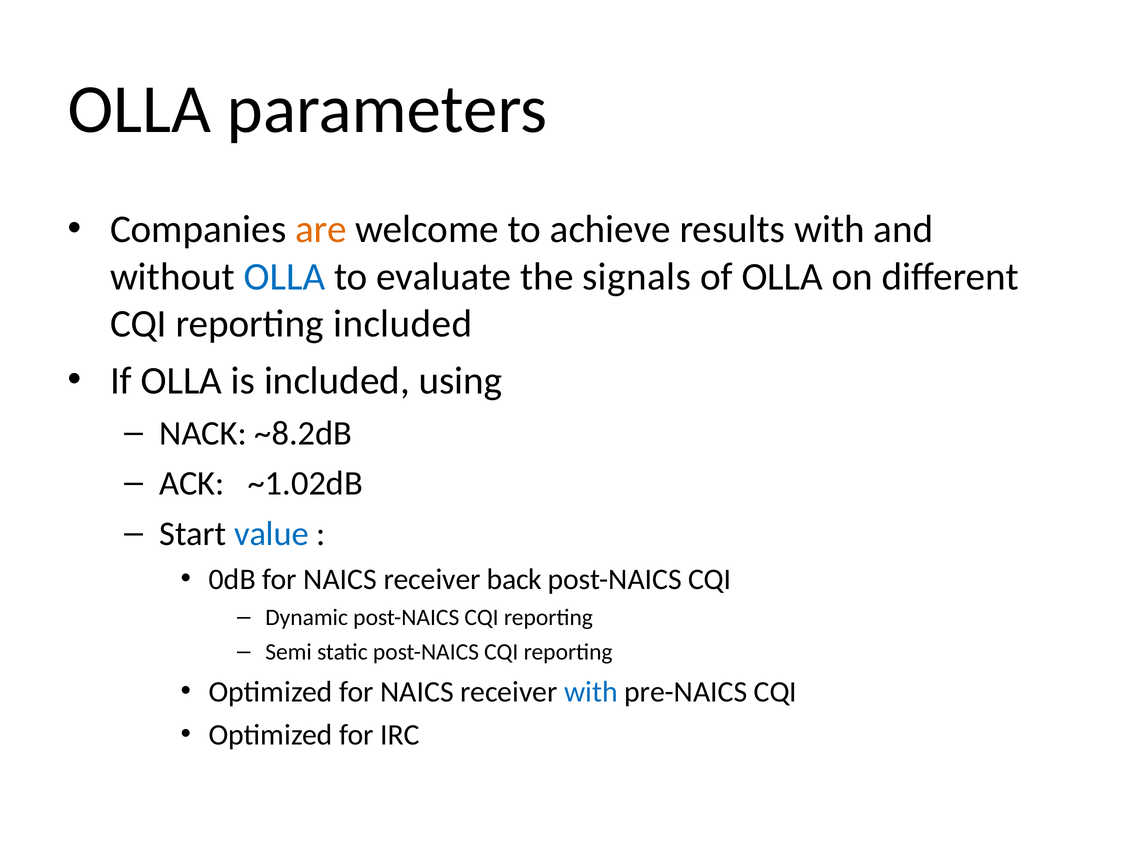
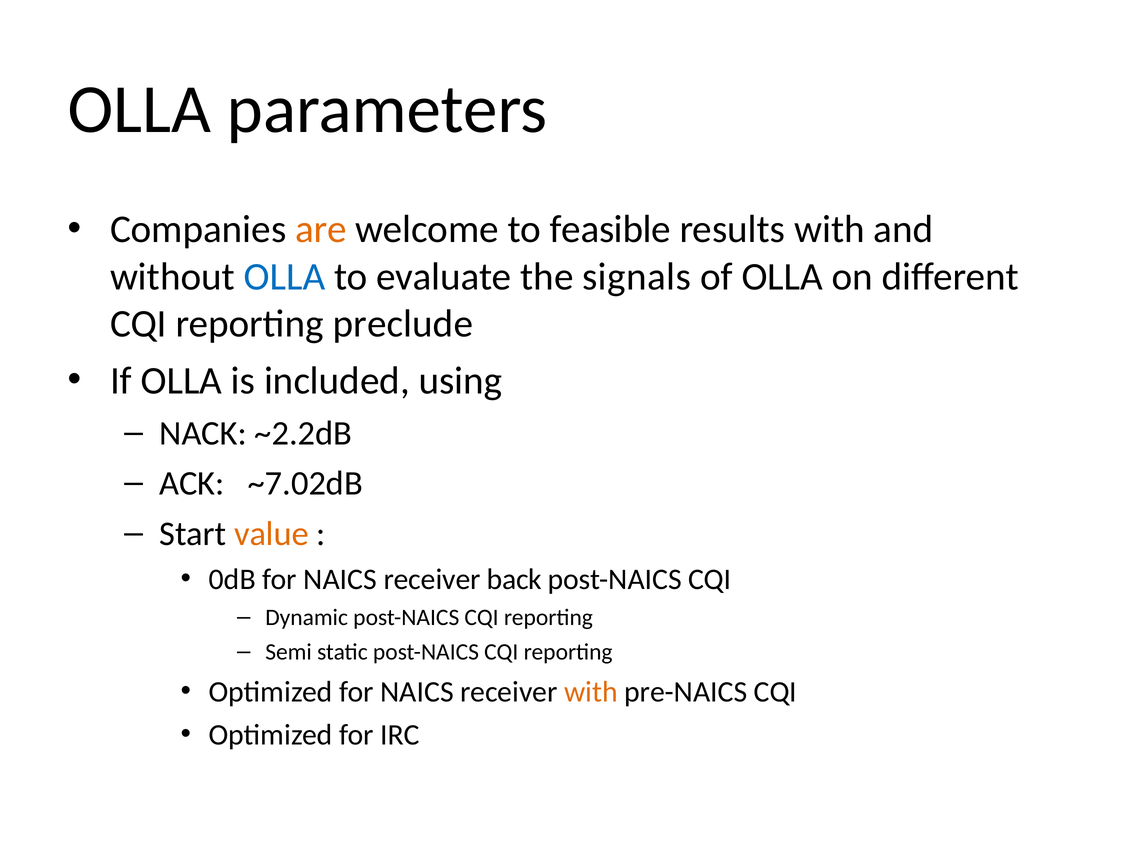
achieve: achieve -> feasible
reporting included: included -> preclude
~8.2dB: ~8.2dB -> ~2.2dB
~1.02dB: ~1.02dB -> ~7.02dB
value colour: blue -> orange
with at (591, 692) colour: blue -> orange
